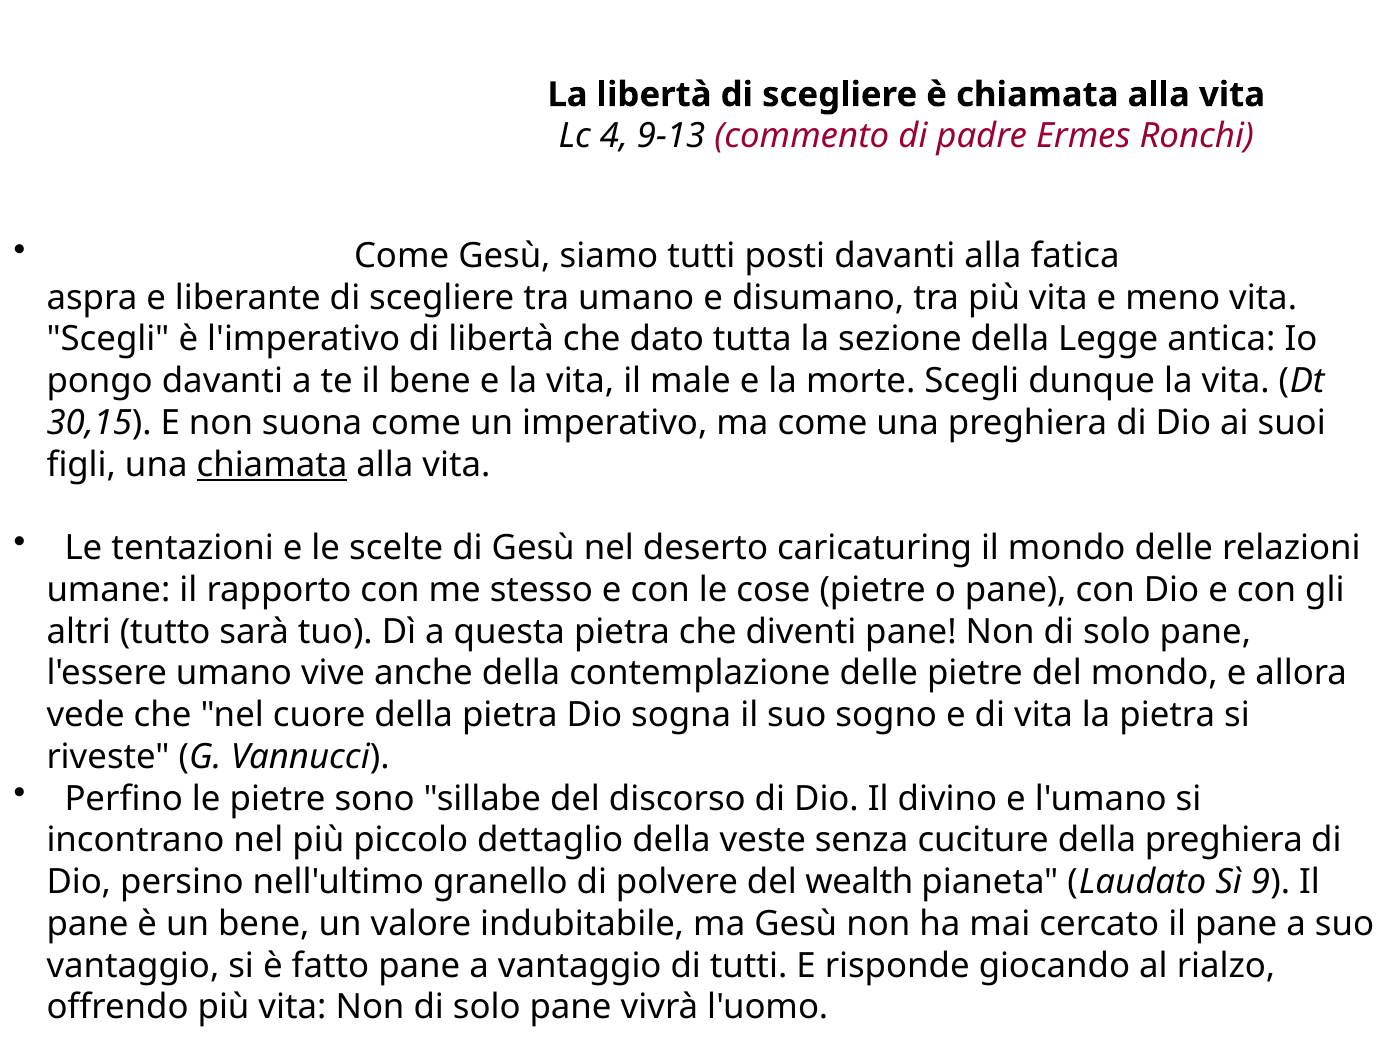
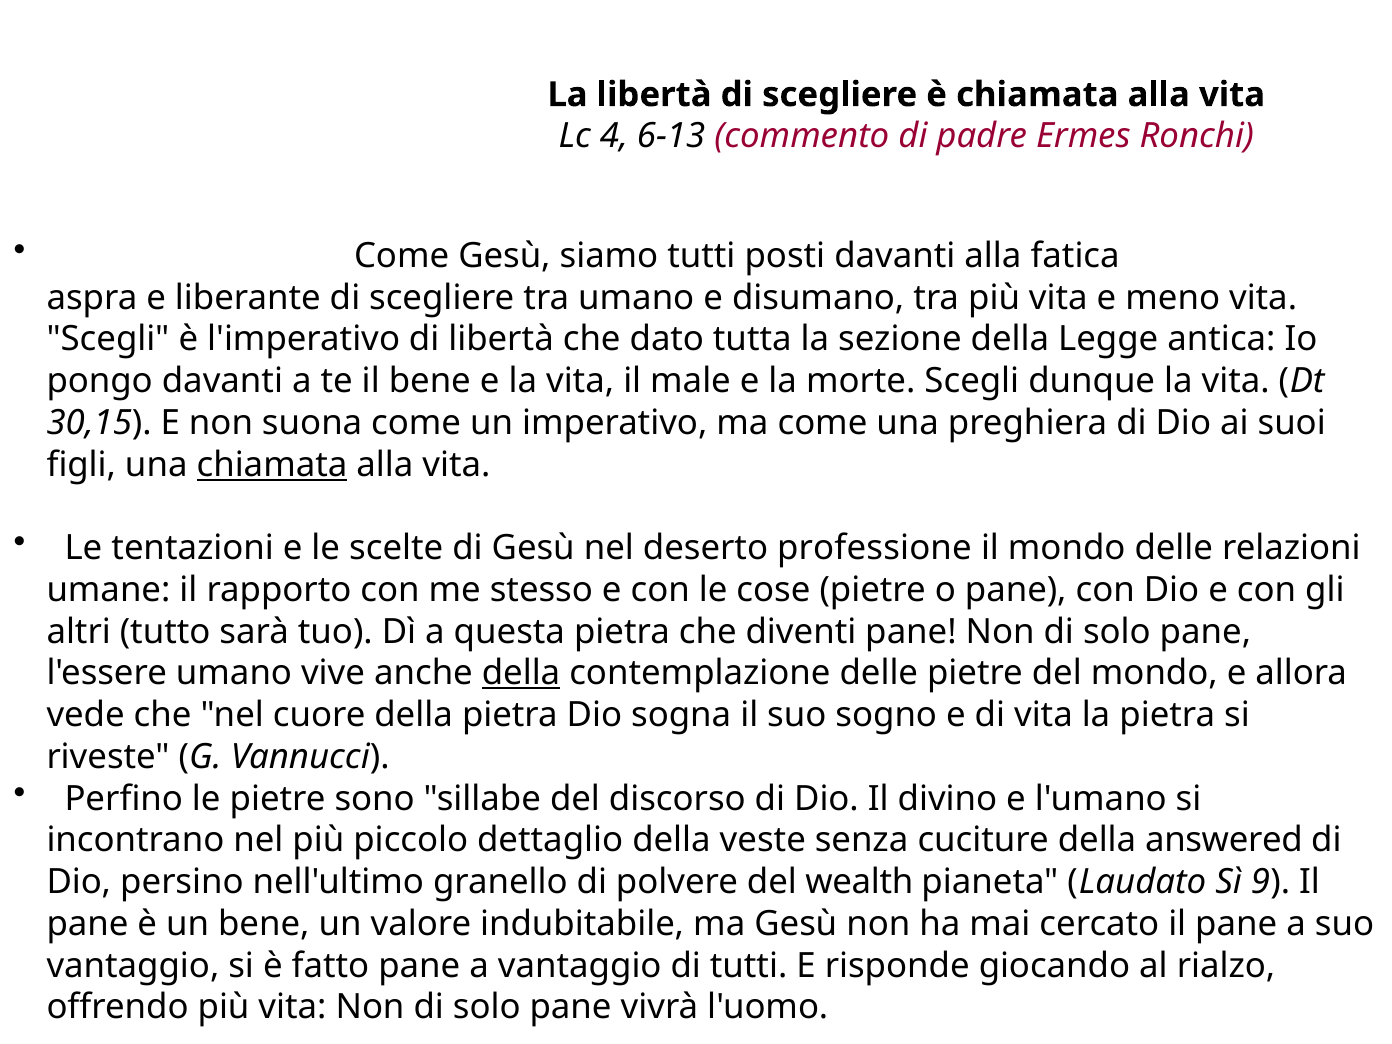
9-13: 9-13 -> 6-13
caricaturing: caricaturing -> professione
della at (521, 673) underline: none -> present
della preghiera: preghiera -> answered
